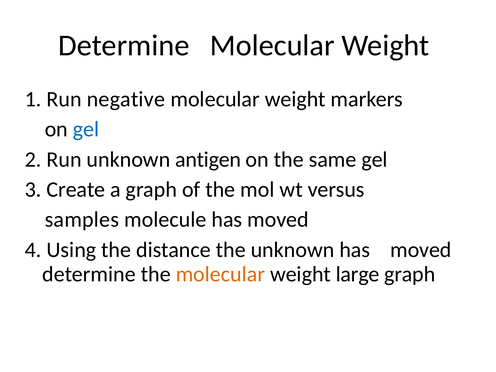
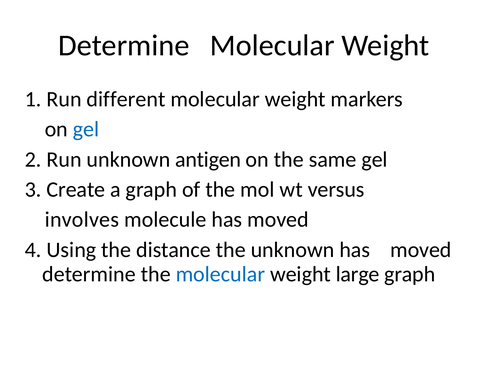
negative: negative -> different
samples: samples -> involves
molecular at (220, 274) colour: orange -> blue
